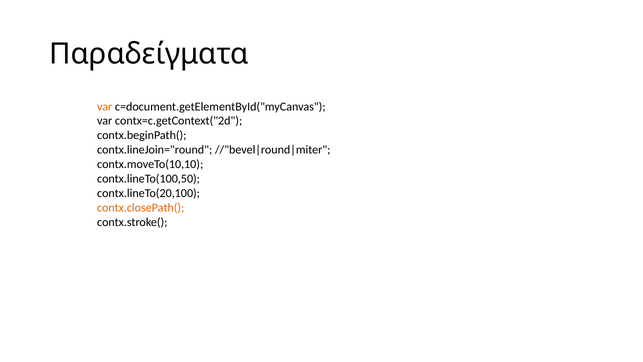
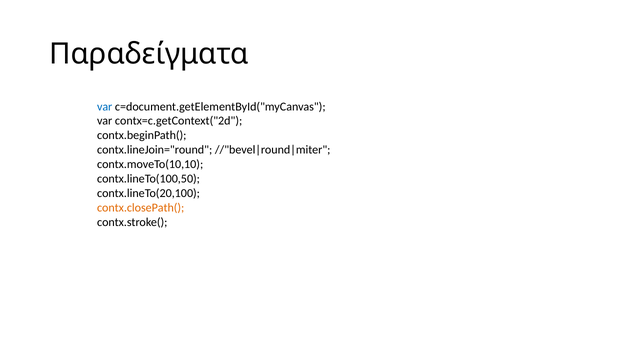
var at (105, 106) colour: orange -> blue
